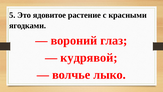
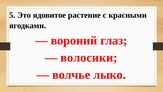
кудрявой: кудрявой -> волосики
